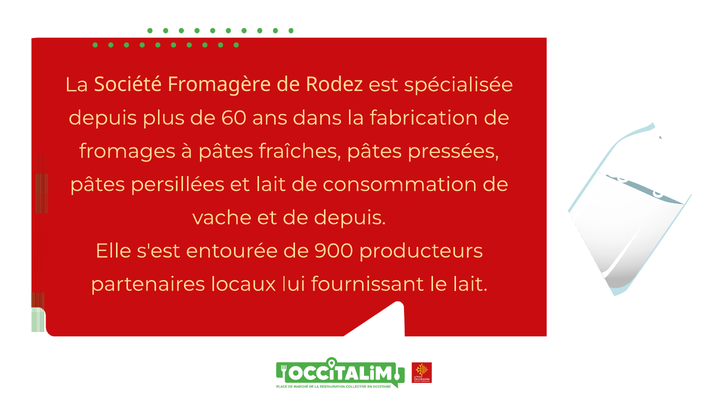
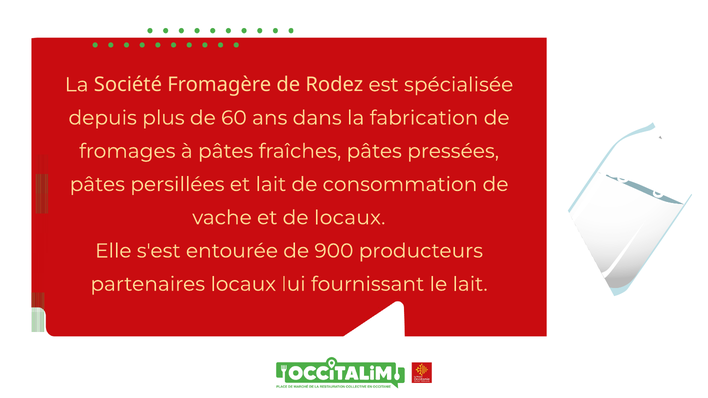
de depuis: depuis -> locaux
